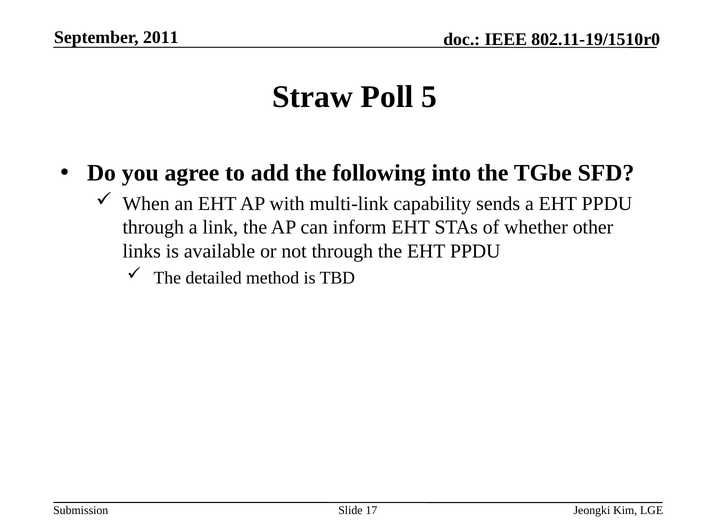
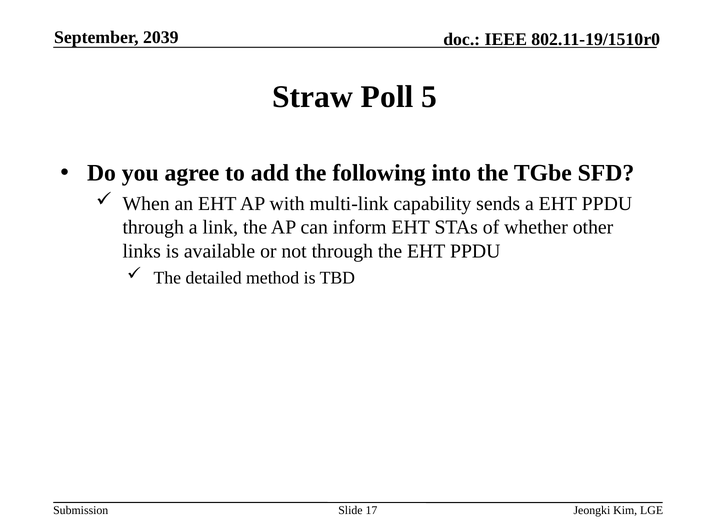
2011: 2011 -> 2039
